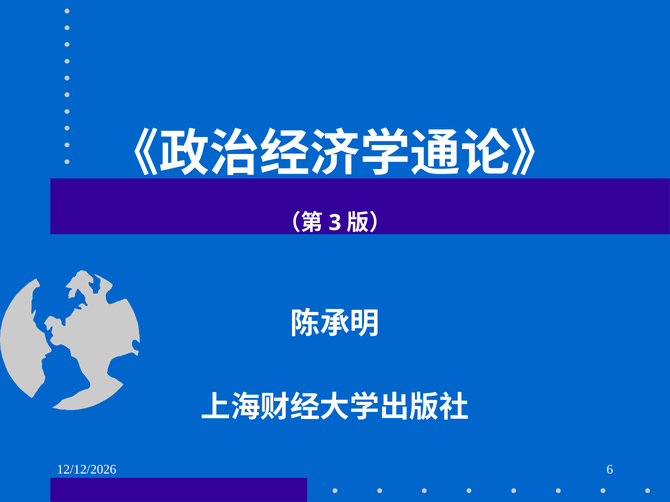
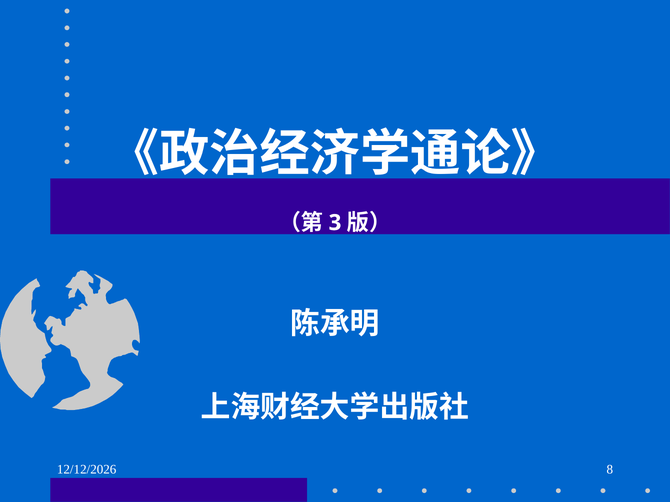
6: 6 -> 8
